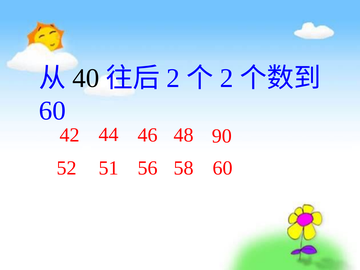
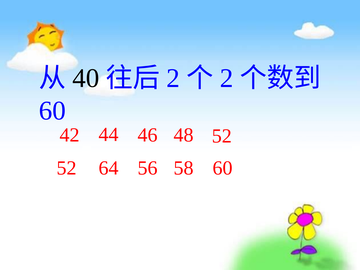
48 90: 90 -> 52
51: 51 -> 64
